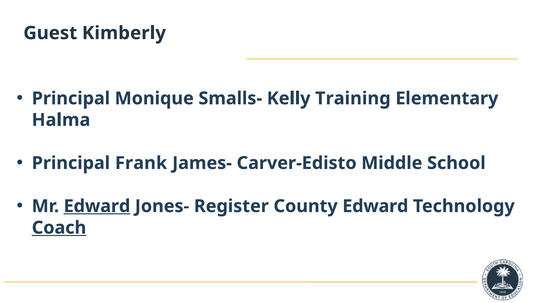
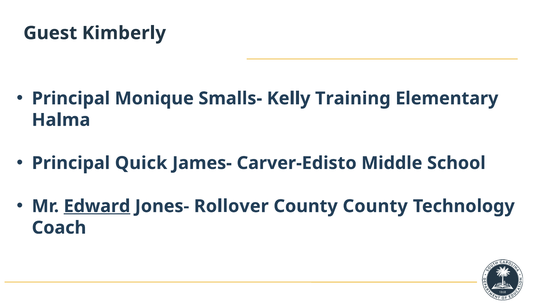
Frank: Frank -> Quick
Register: Register -> Rollover
County Edward: Edward -> County
Coach underline: present -> none
